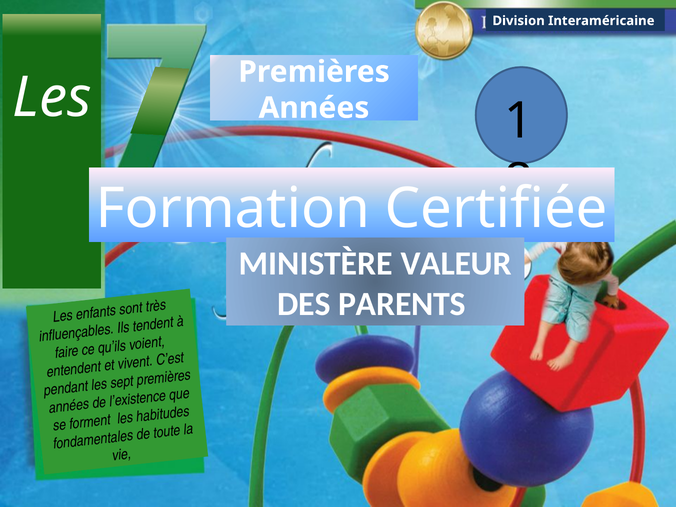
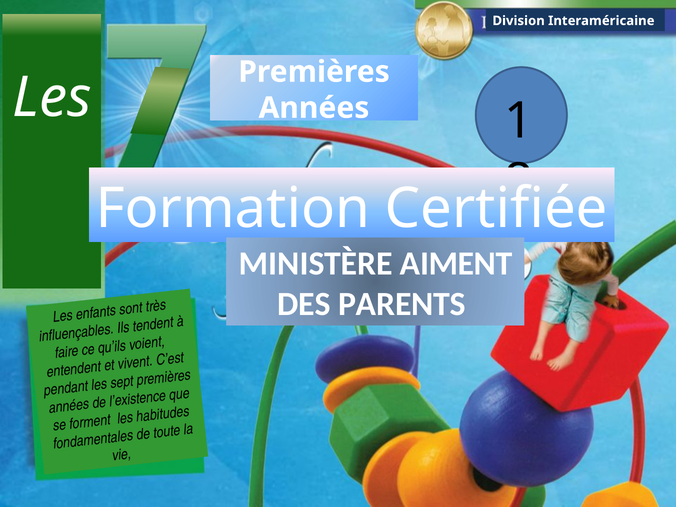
VALEUR: VALEUR -> AIMENT
